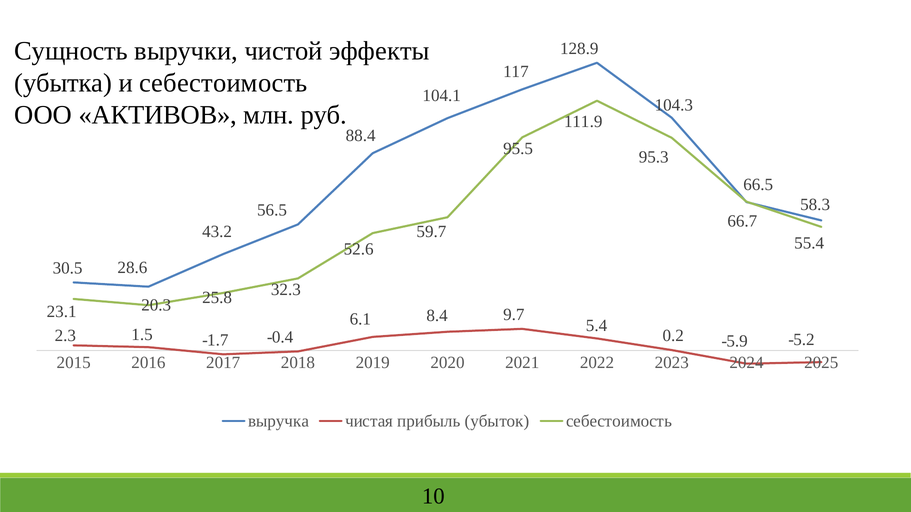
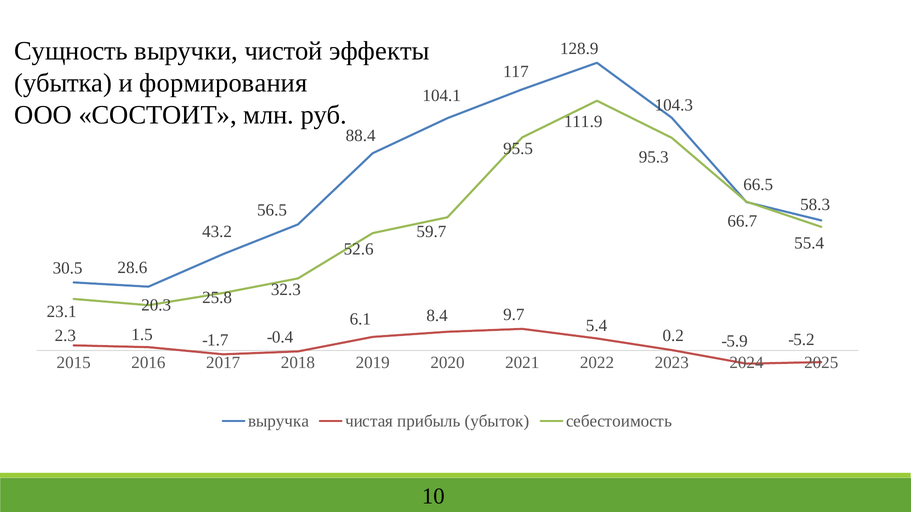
и себестоимость: себестоимость -> формирования
АКТИВОВ: АКТИВОВ -> СОСТОИТ
